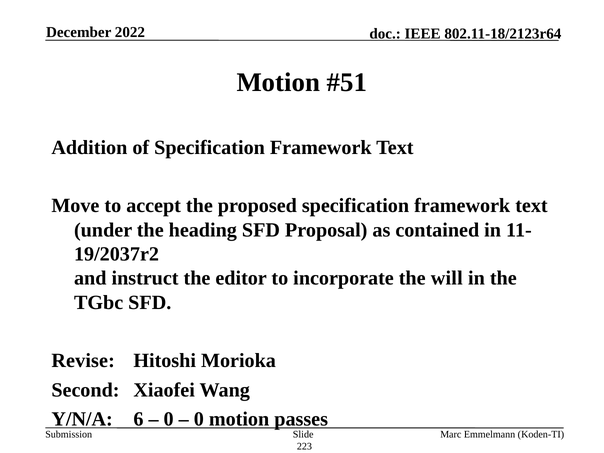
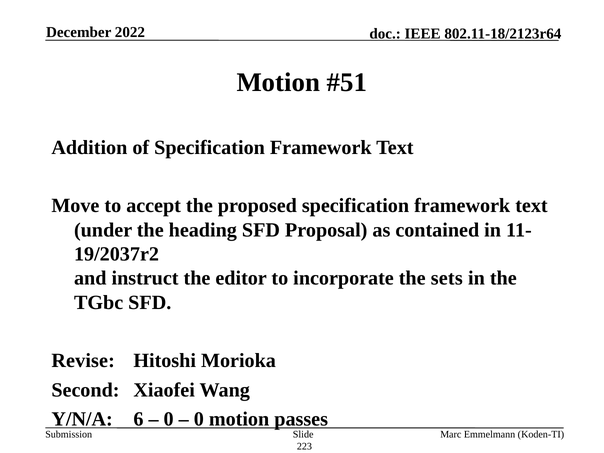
will: will -> sets
